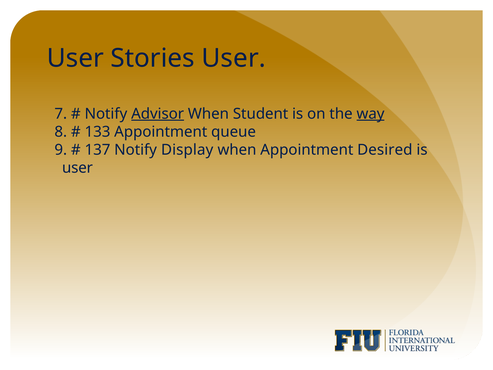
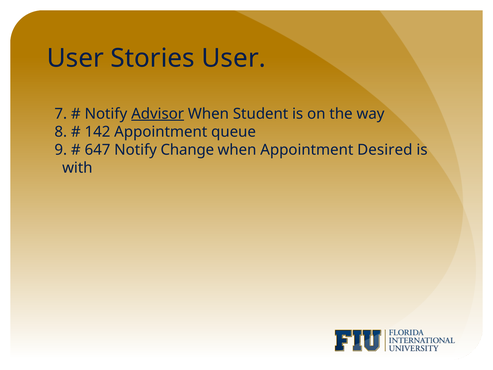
way underline: present -> none
133: 133 -> 142
137: 137 -> 647
Display: Display -> Change
user at (77, 168): user -> with
